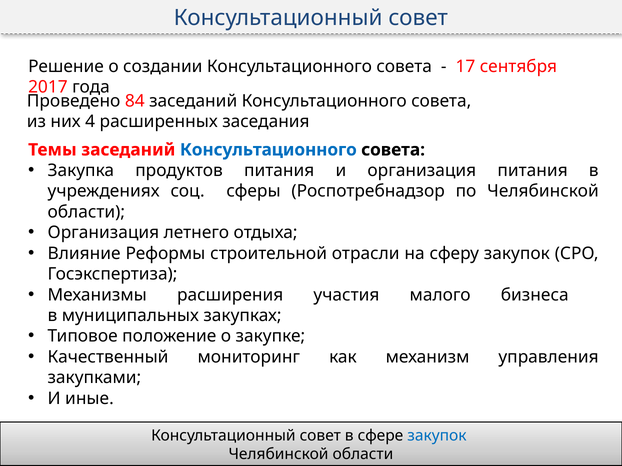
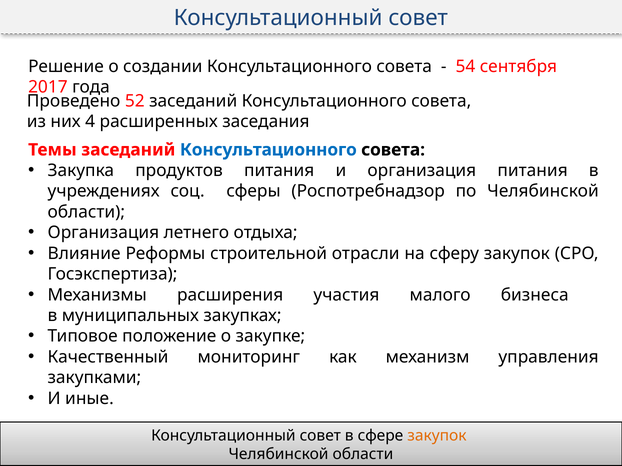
17: 17 -> 54
84: 84 -> 52
закупок at (437, 436) colour: blue -> orange
